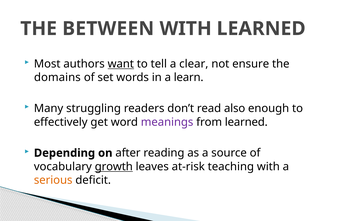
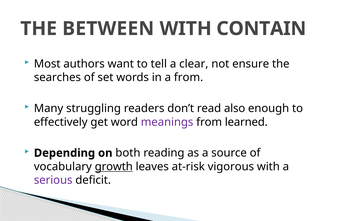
WITH LEARNED: LEARNED -> CONTAIN
want underline: present -> none
domains: domains -> searches
a learn: learn -> from
after: after -> both
teaching: teaching -> vigorous
serious colour: orange -> purple
